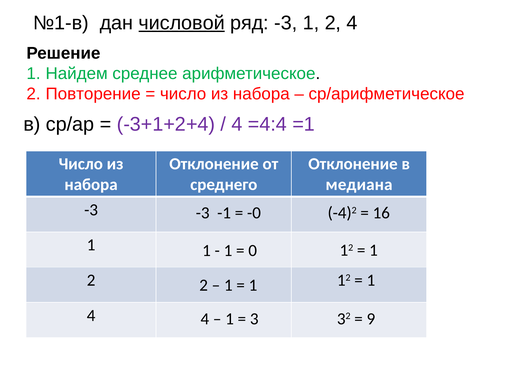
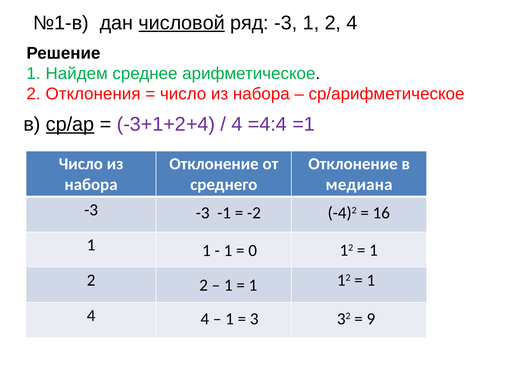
Повторение: Повторение -> Отклонения
ср/ар underline: none -> present
-0: -0 -> -2
